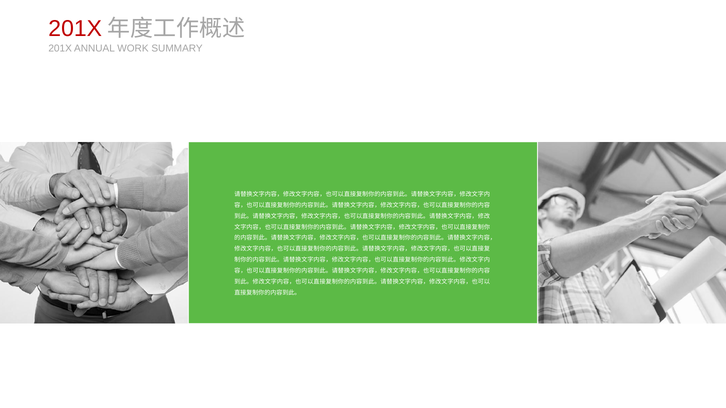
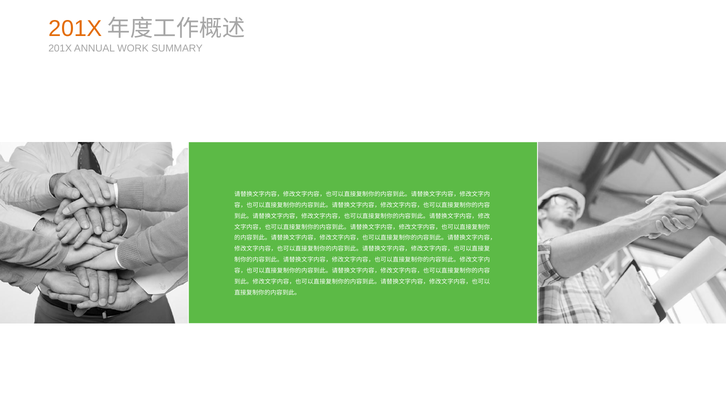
201X at (75, 29) colour: red -> orange
